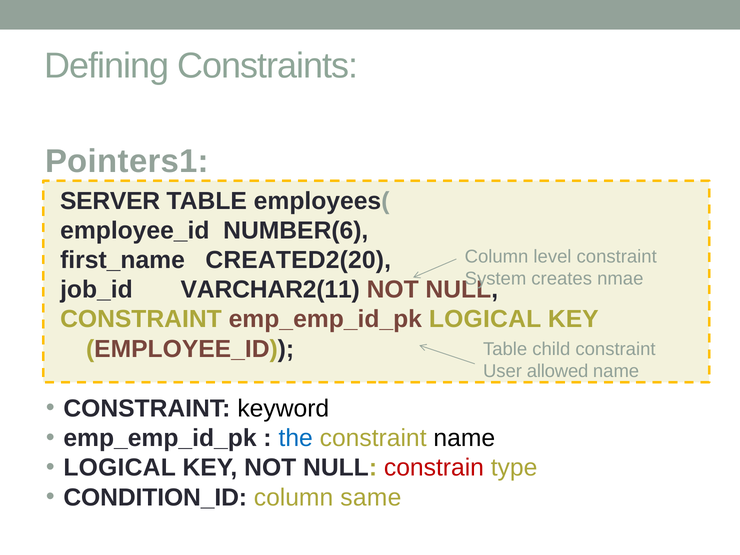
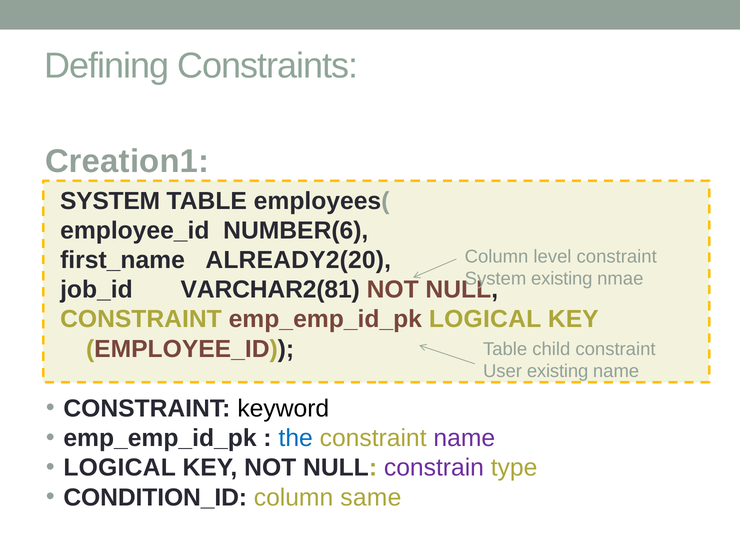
Pointers1: Pointers1 -> Creation1
SERVER at (110, 201): SERVER -> SYSTEM
CREATED2(20: CREATED2(20 -> ALREADY2(20
System creates: creates -> existing
VARCHAR2(11: VARCHAR2(11 -> VARCHAR2(81
User allowed: allowed -> existing
name at (464, 438) colour: black -> purple
constrain colour: red -> purple
